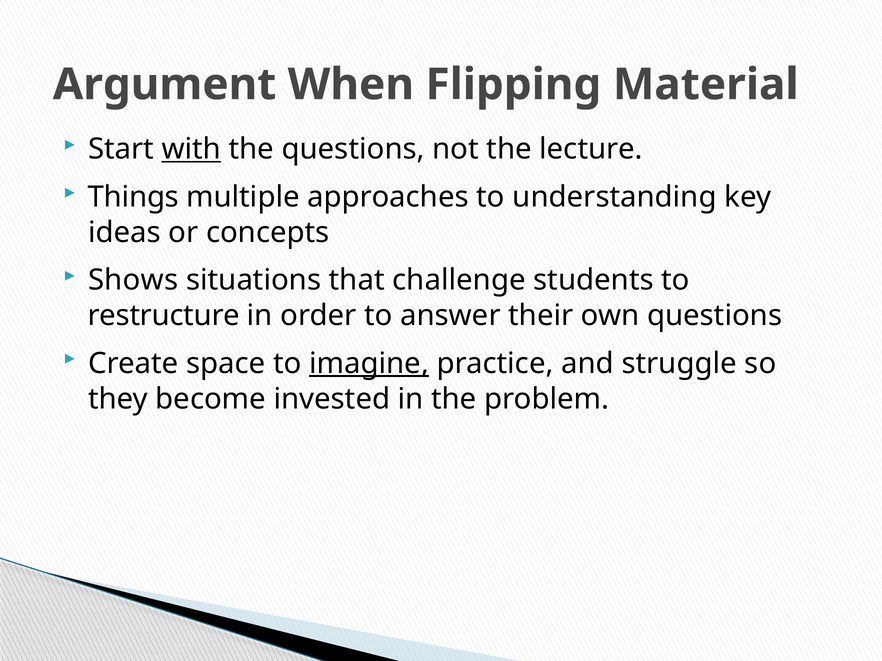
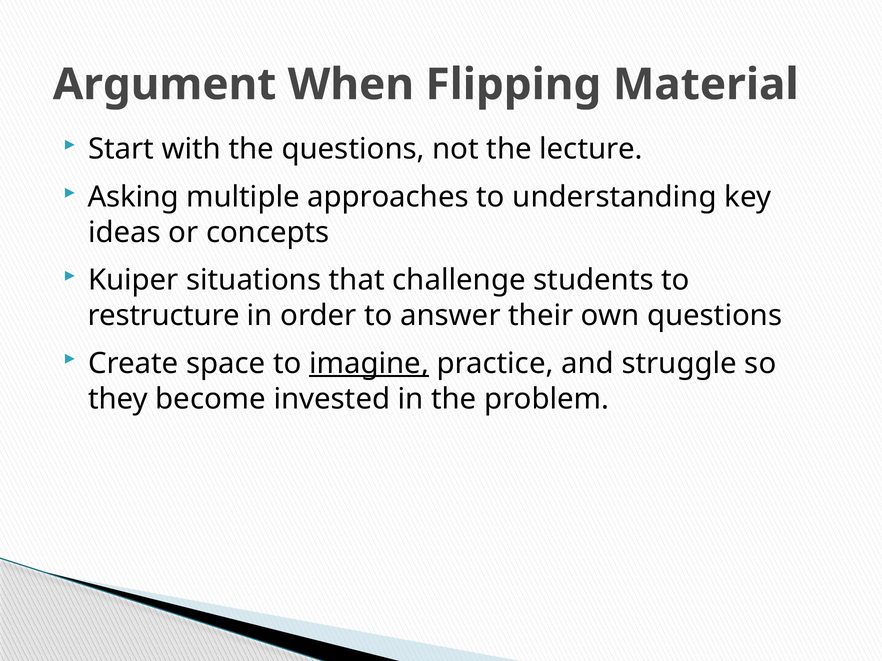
with underline: present -> none
Things: Things -> Asking
Shows: Shows -> Kuiper
